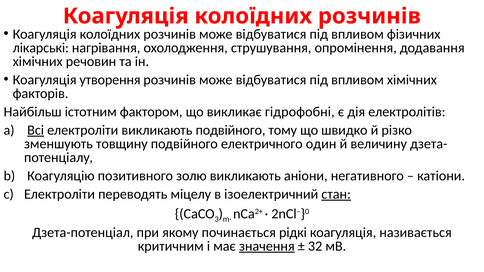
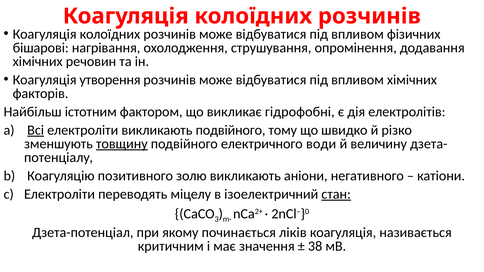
лікарські: лікарські -> бішарові
товщину underline: none -> present
один: один -> води
рідкі: рідкі -> ліків
значення underline: present -> none
32: 32 -> 38
